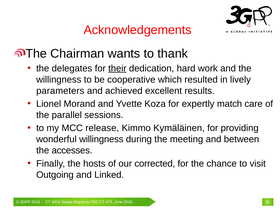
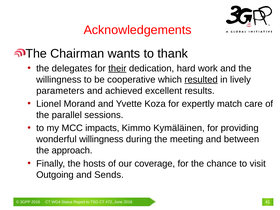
resulted underline: none -> present
release: release -> impacts
accesses: accesses -> approach
corrected: corrected -> coverage
Linked: Linked -> Sends
